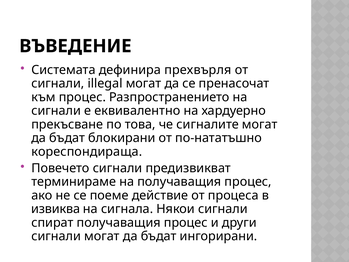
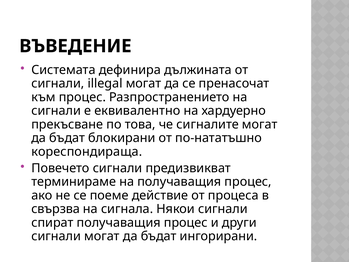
прехвърля: прехвърля -> дължината
извиква: извиква -> свързва
